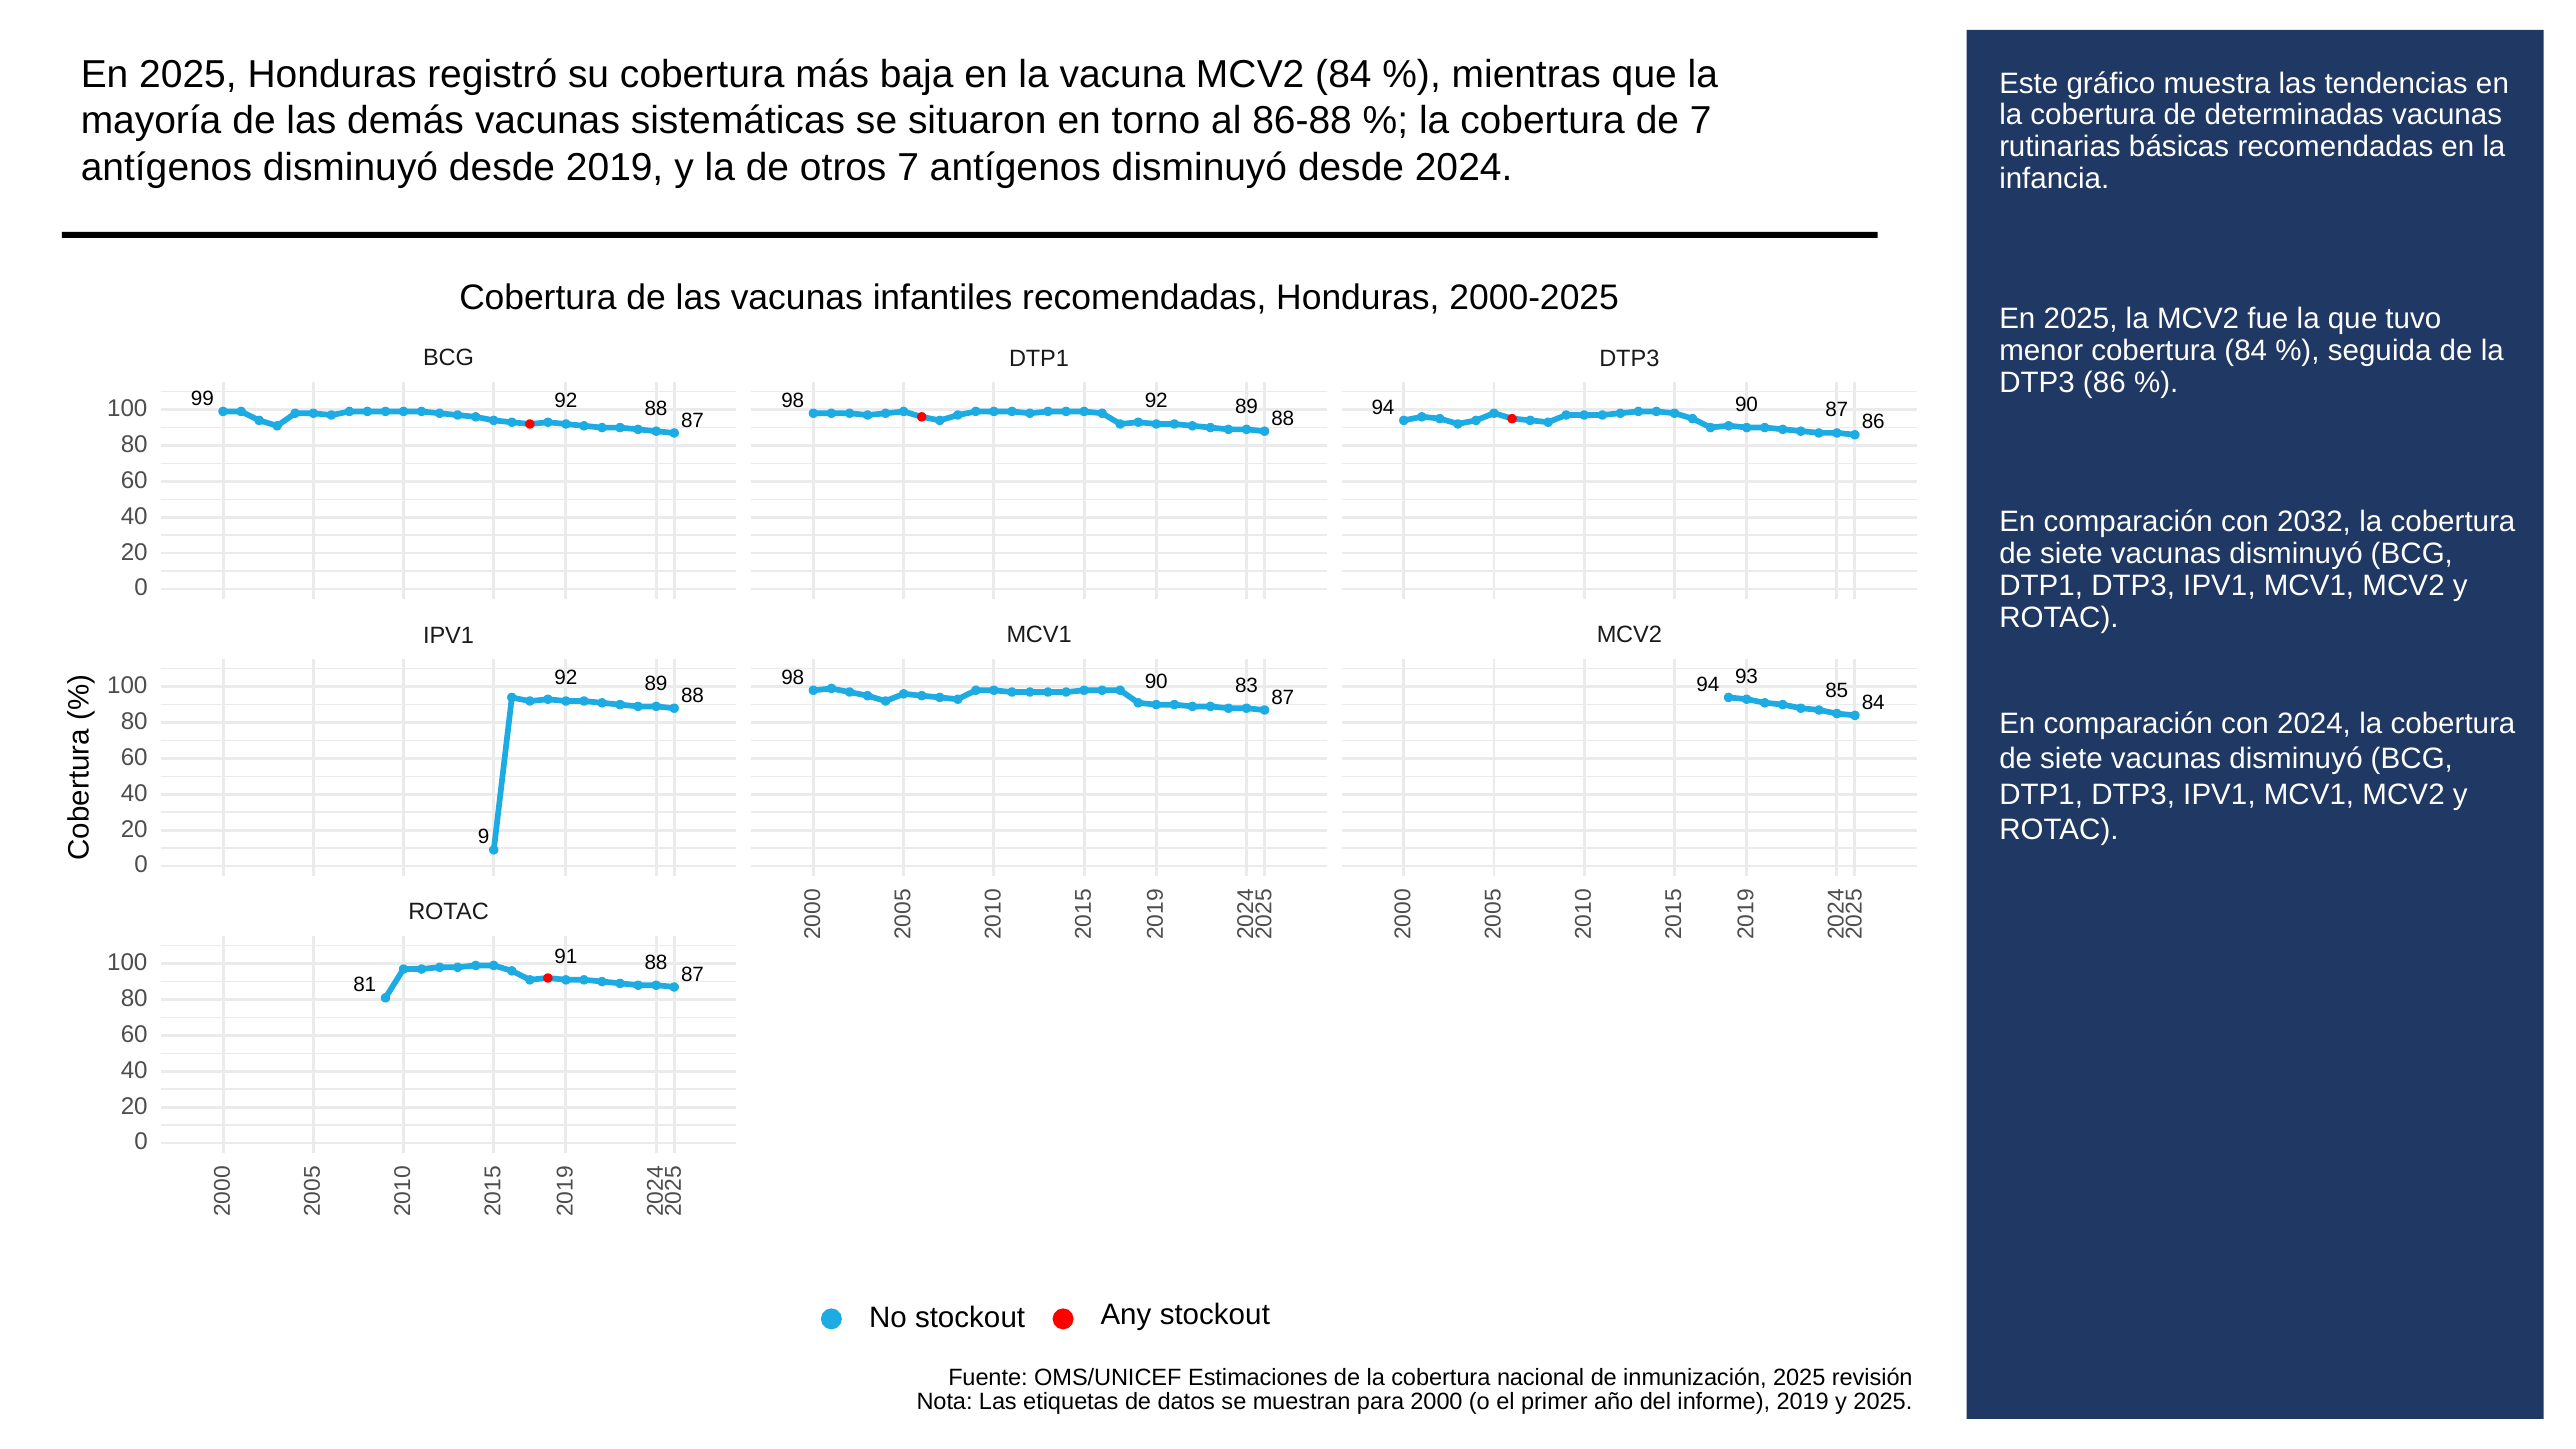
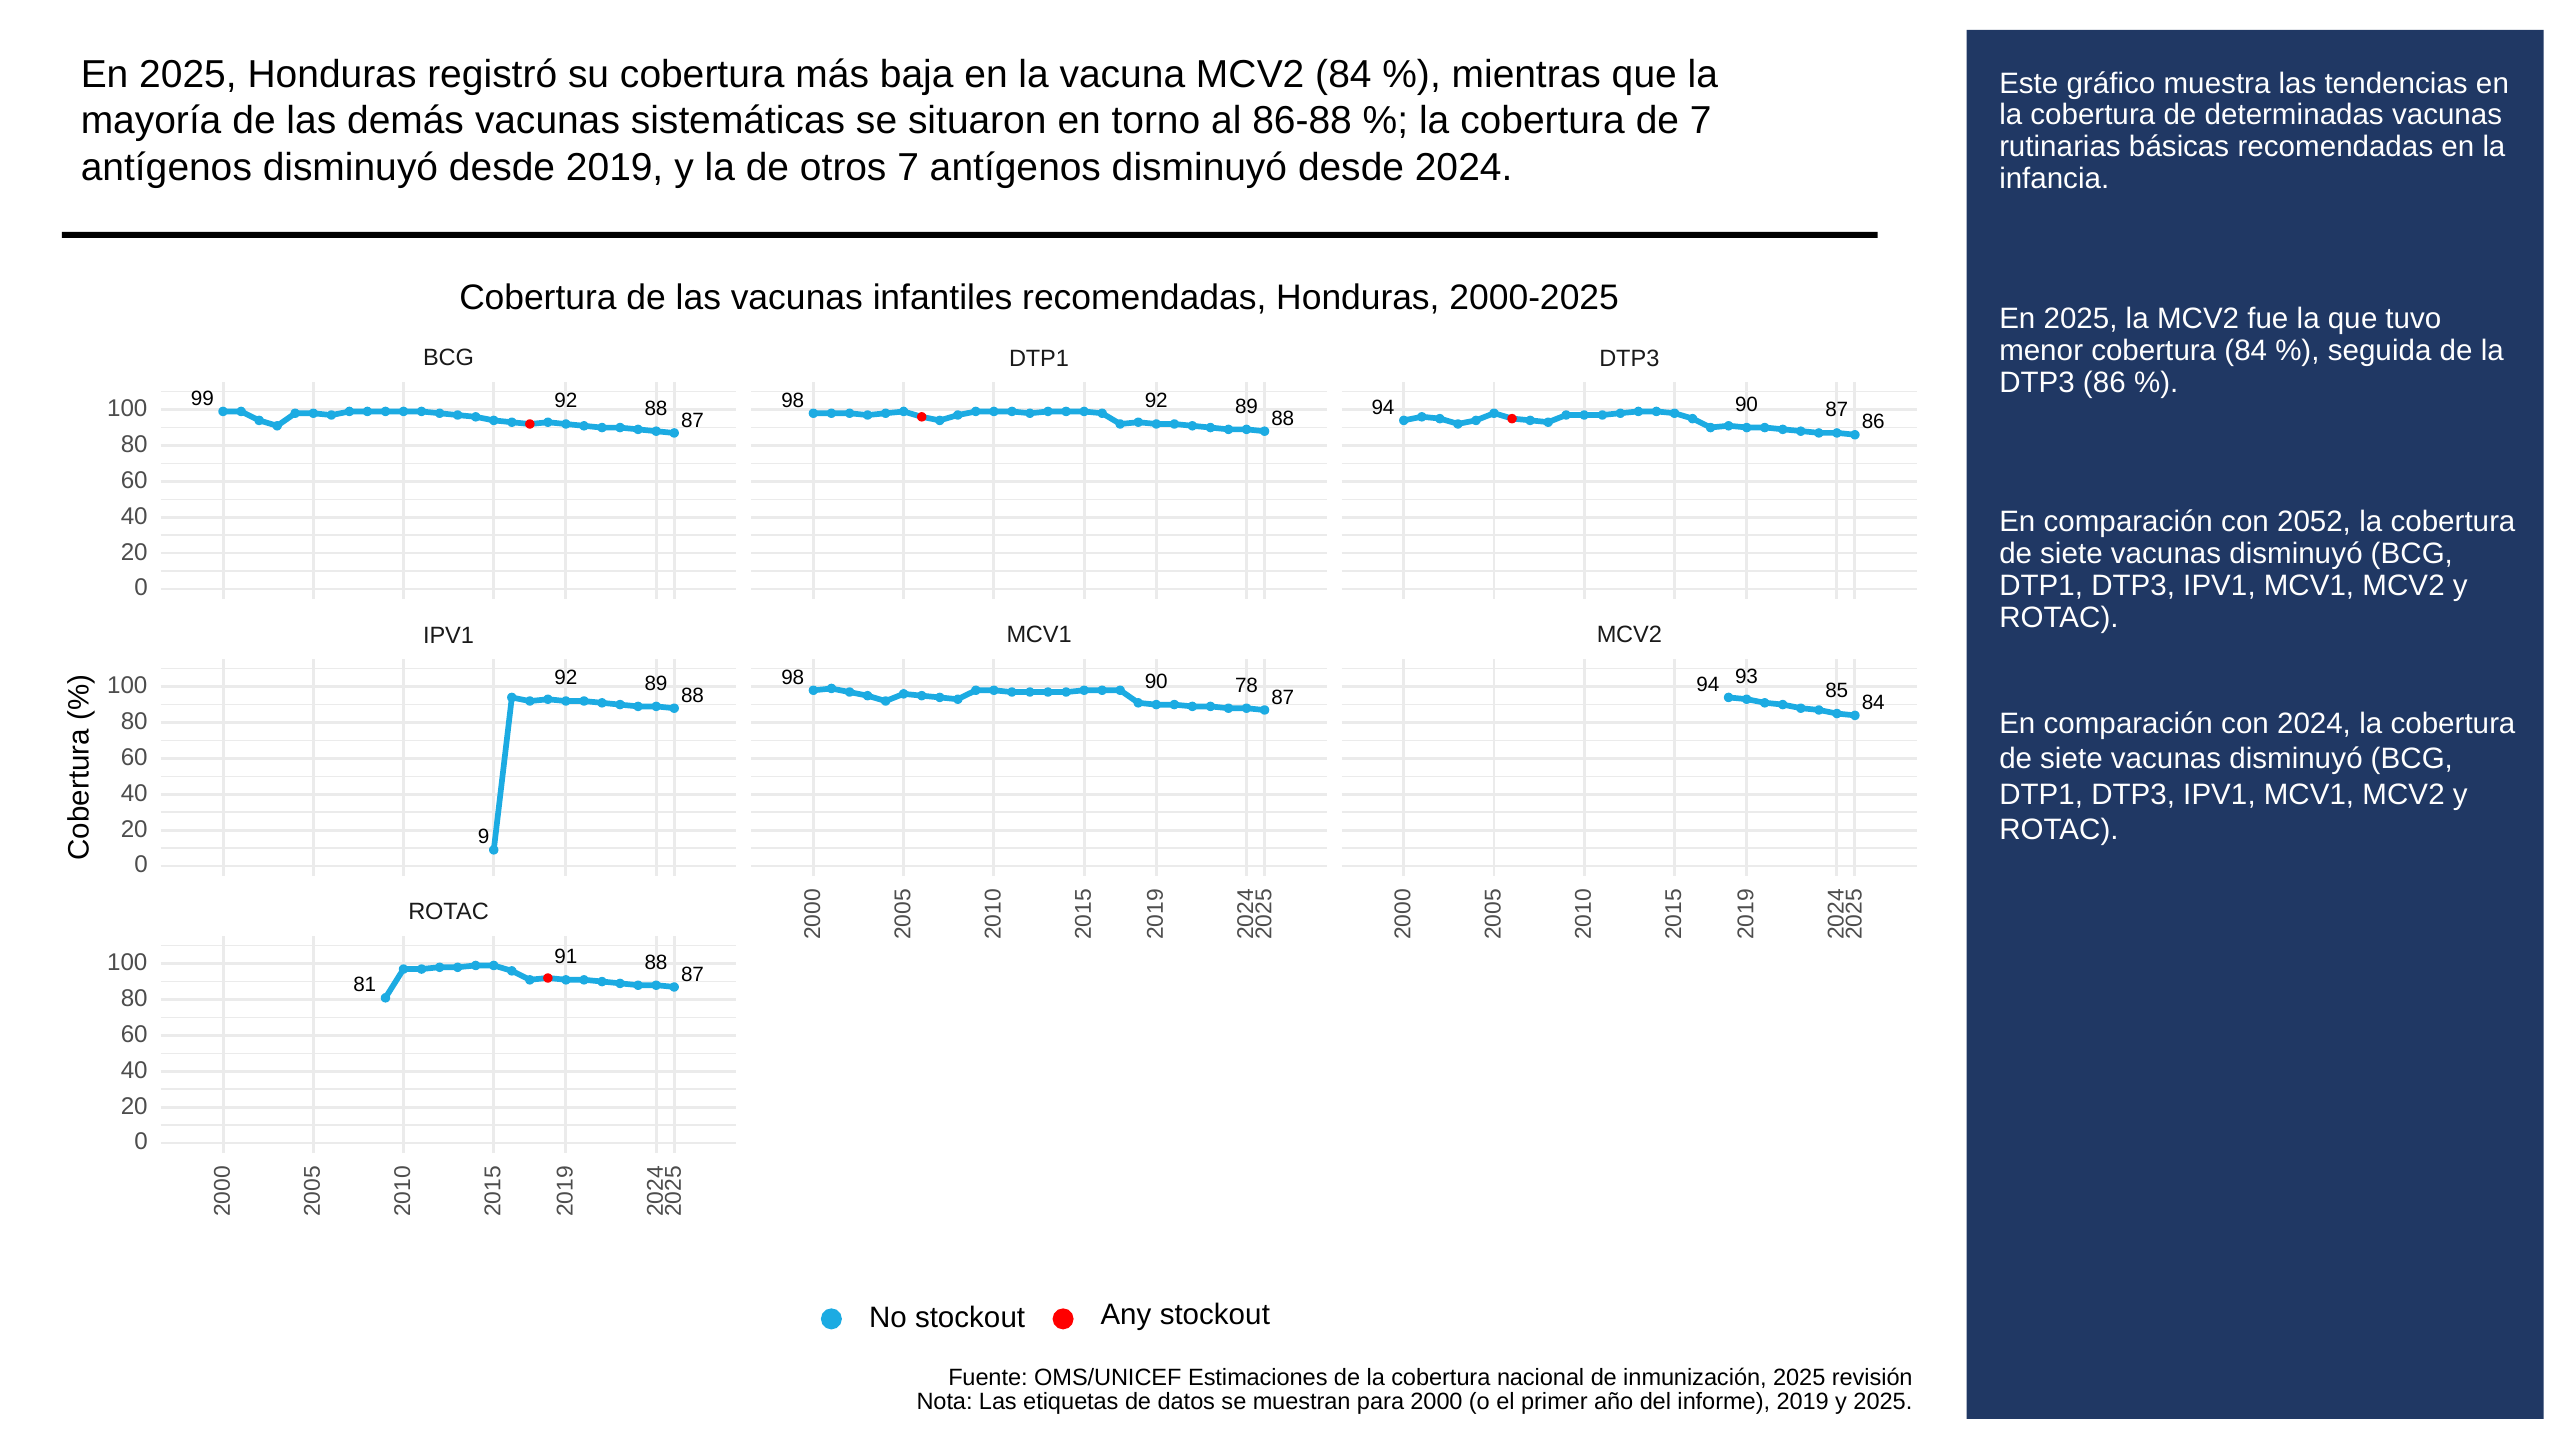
2032: 2032 -> 2052
83: 83 -> 78
